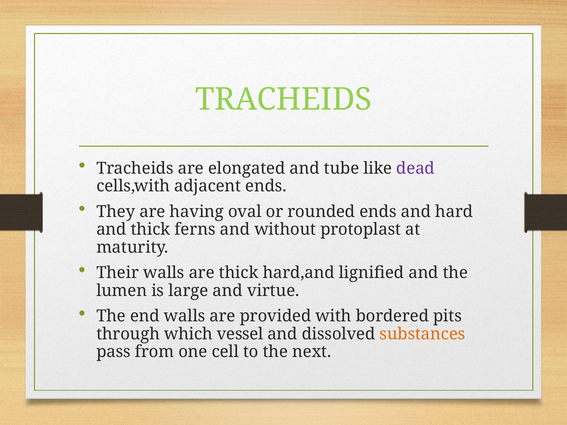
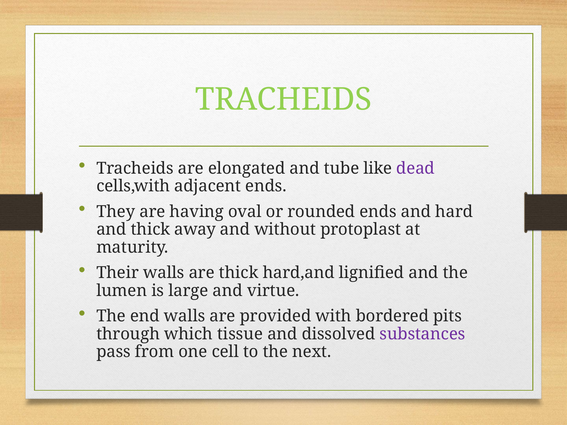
ferns: ferns -> away
vessel: vessel -> tissue
substances colour: orange -> purple
